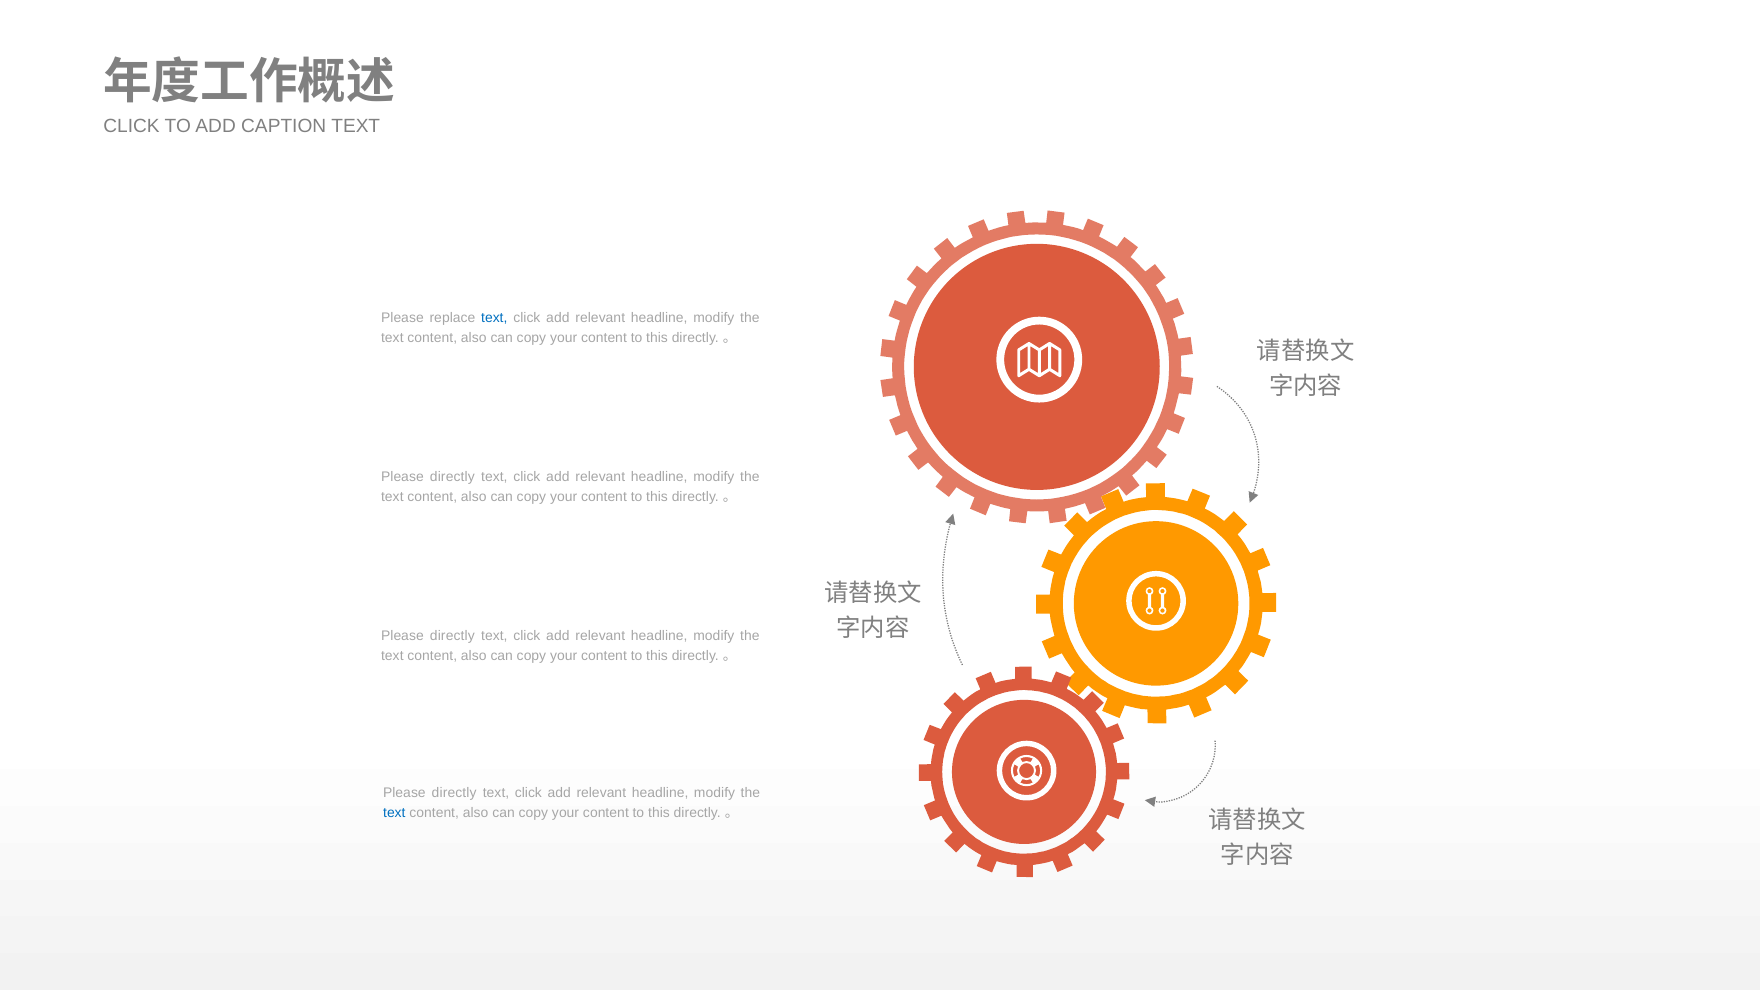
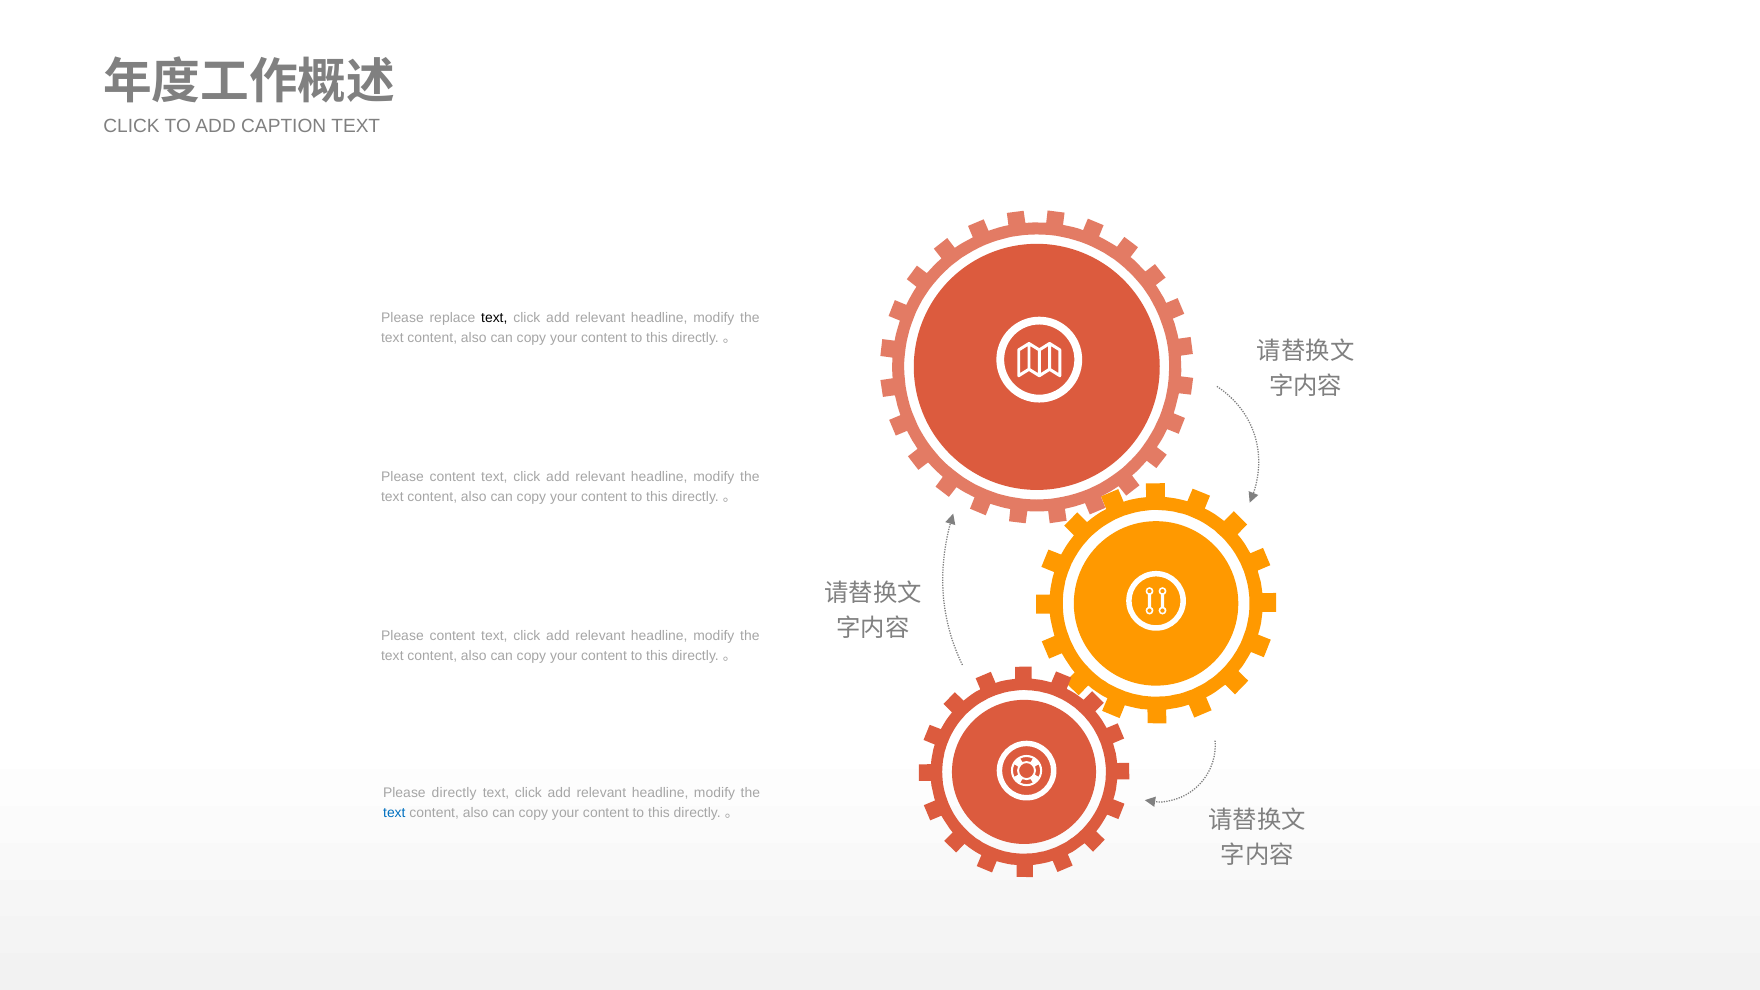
text at (494, 318) colour: blue -> black
directly at (452, 477): directly -> content
directly at (452, 635): directly -> content
